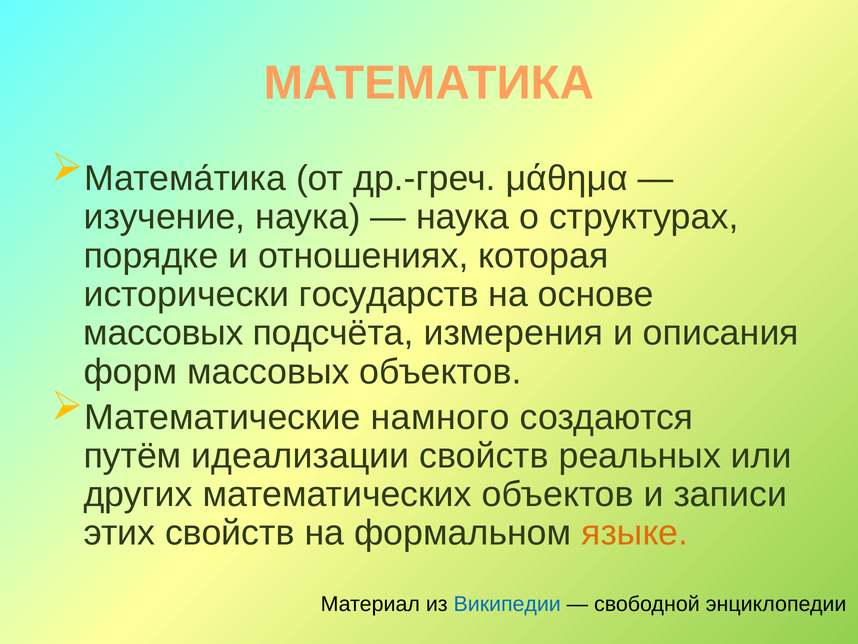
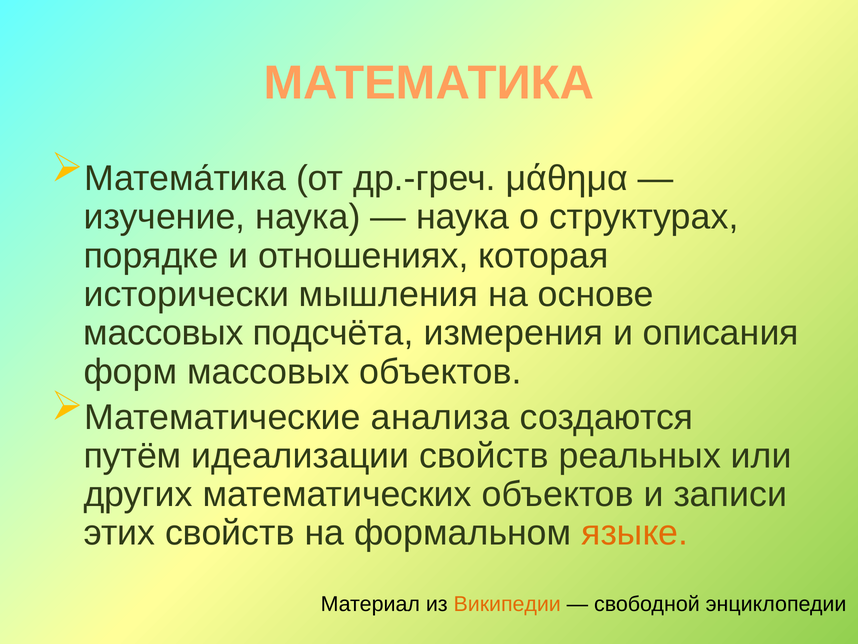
государств: государств -> мышления
намного: намного -> анализа
Википедии colour: blue -> orange
